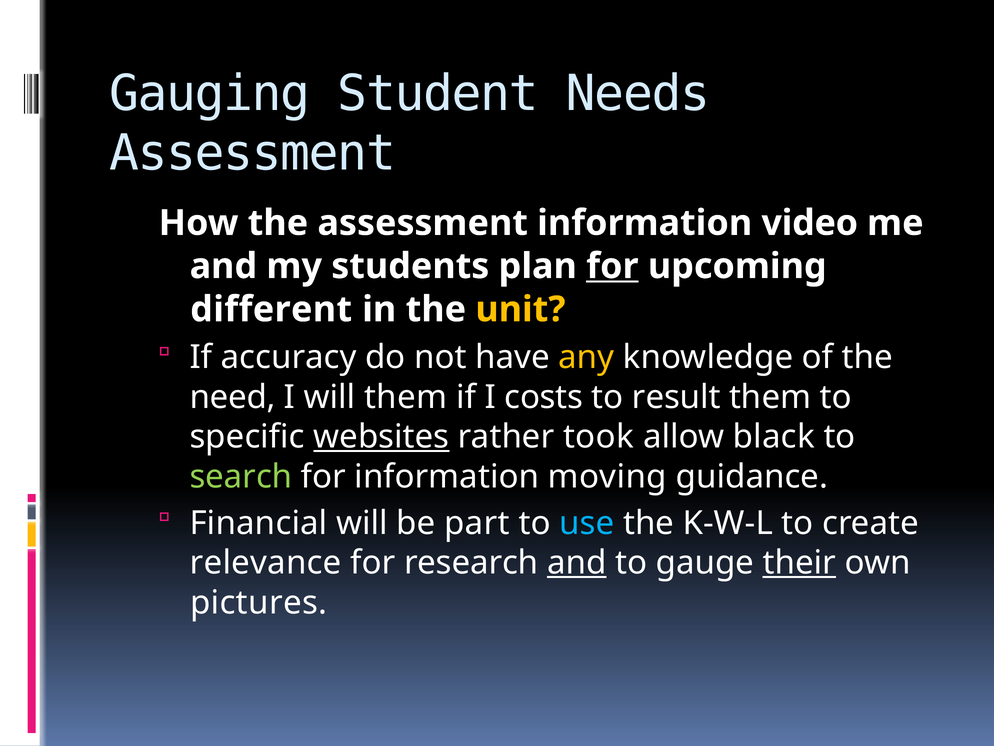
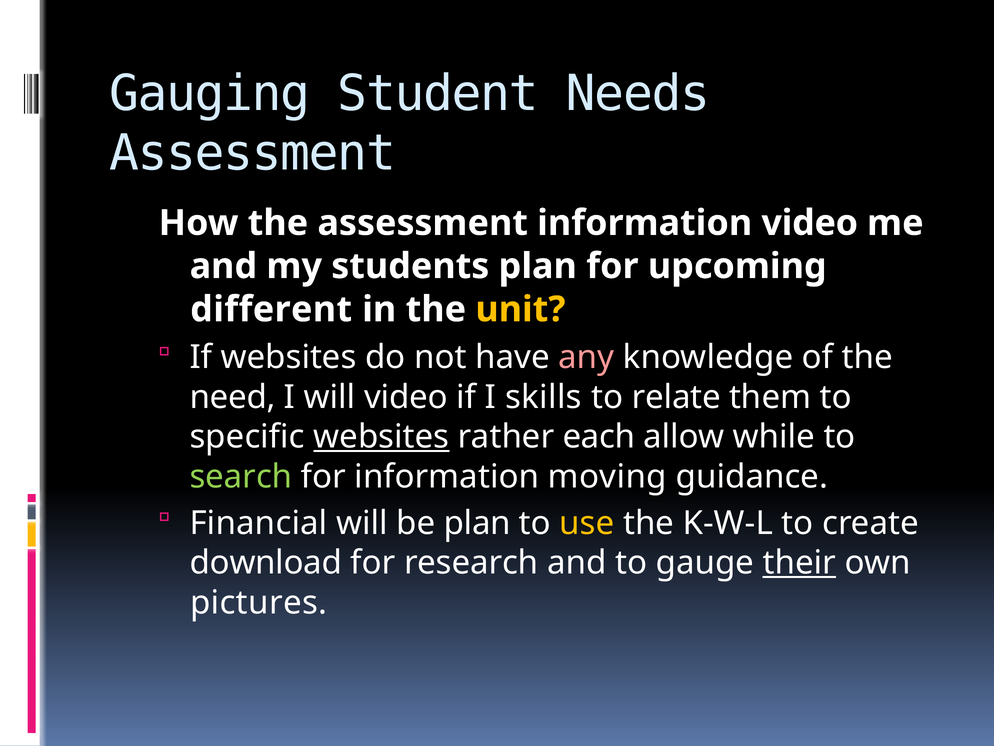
for at (612, 266) underline: present -> none
If accuracy: accuracy -> websites
any colour: yellow -> pink
will them: them -> video
costs: costs -> skills
result: result -> relate
took: took -> each
black: black -> while
be part: part -> plan
use colour: light blue -> yellow
relevance: relevance -> download
and at (577, 562) underline: present -> none
